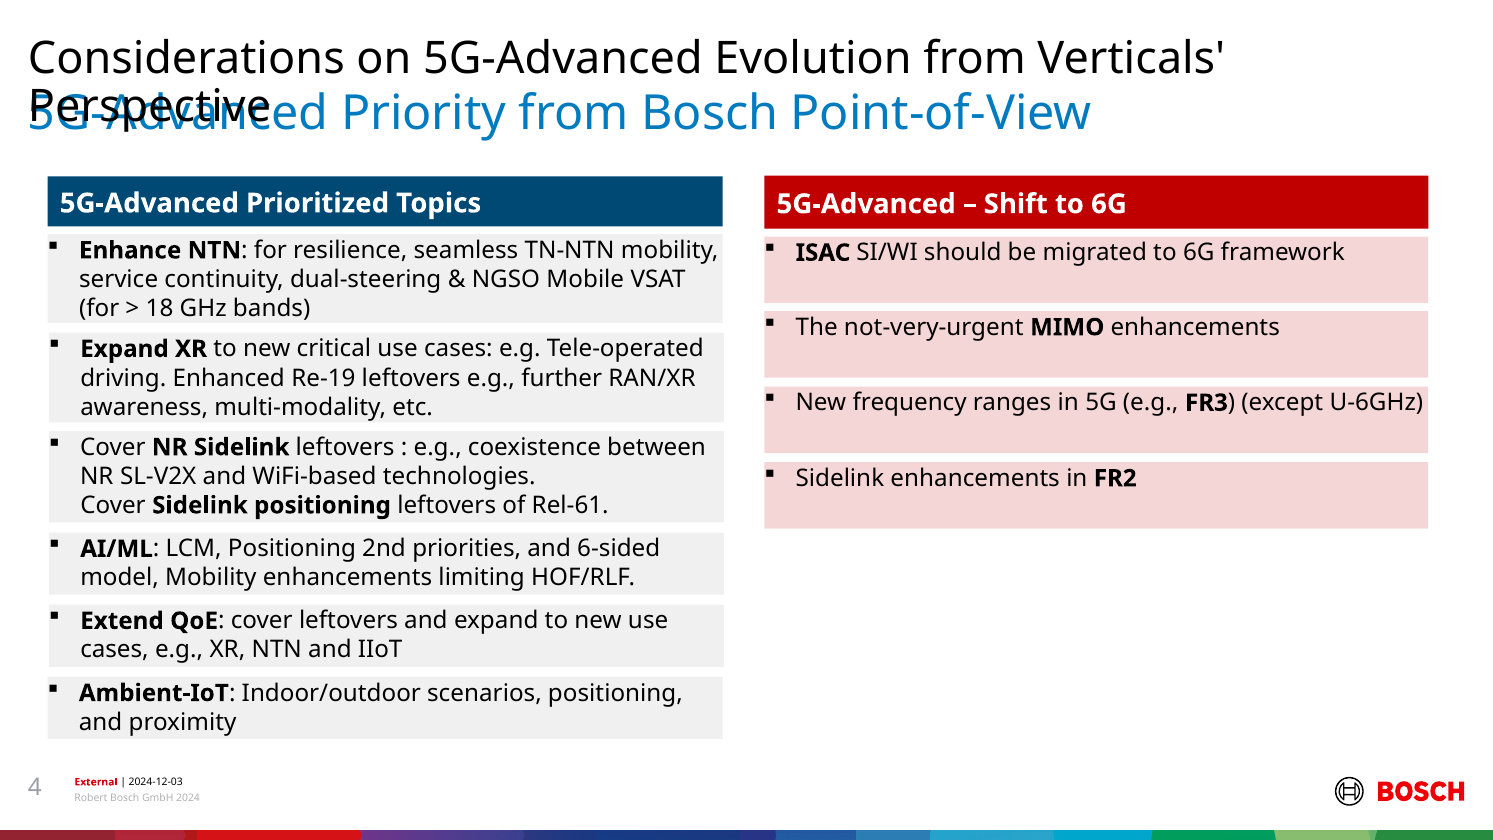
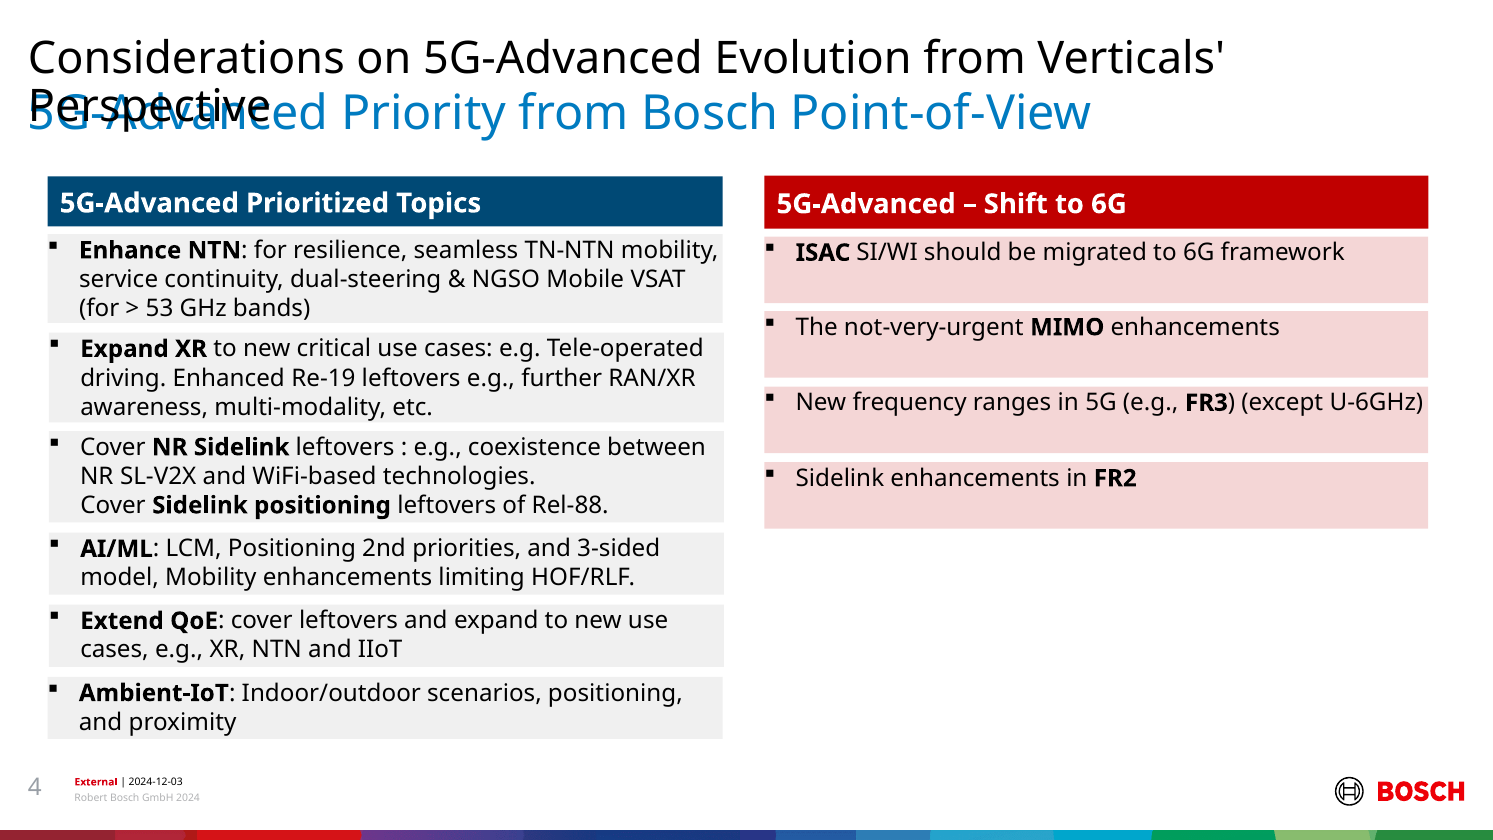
18: 18 -> 53
Rel-61: Rel-61 -> Rel-88
6-sided: 6-sided -> 3-sided
